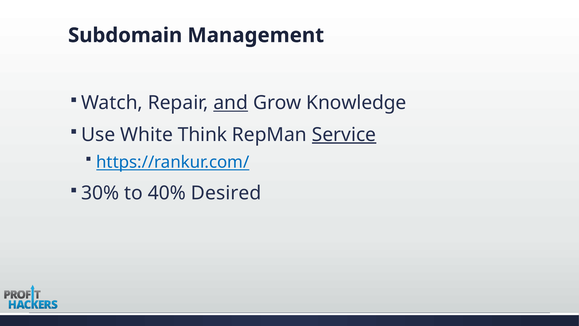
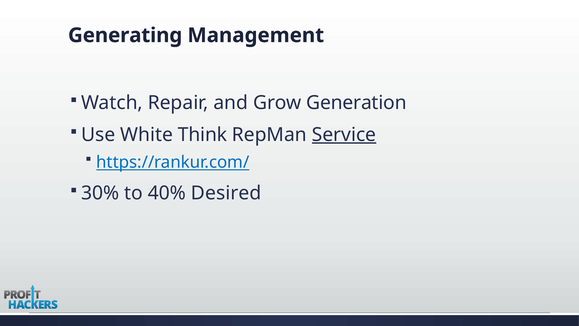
Subdomain: Subdomain -> Generating
and underline: present -> none
Knowledge: Knowledge -> Generation
